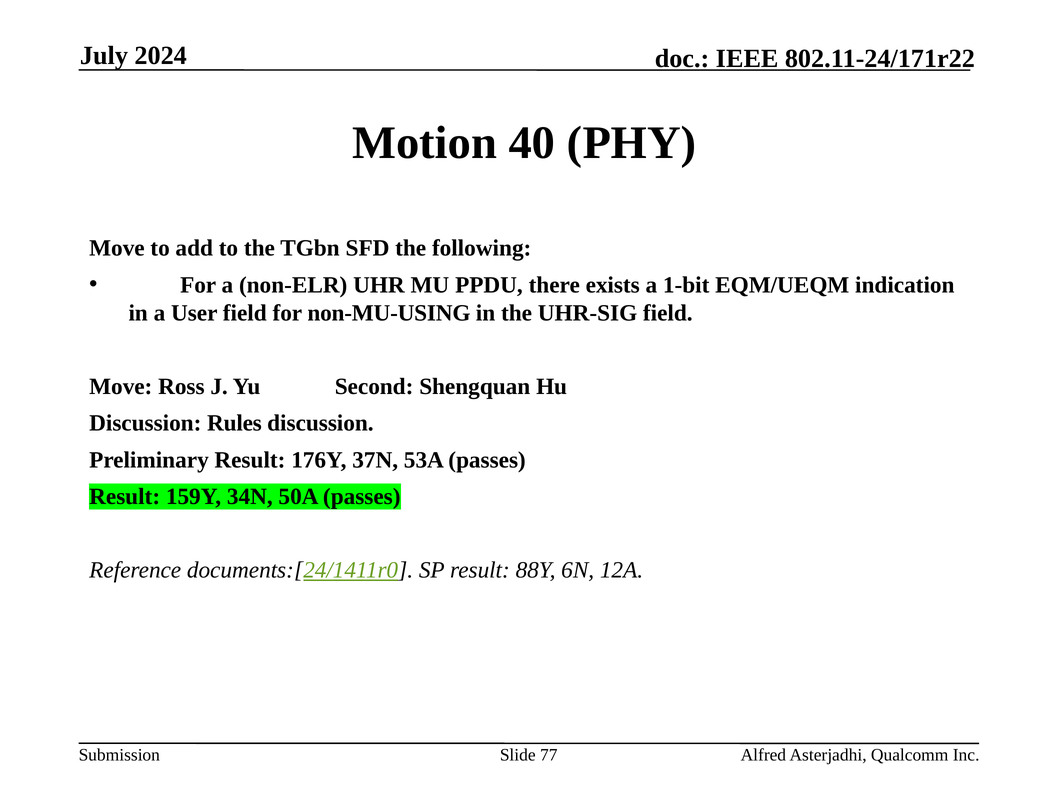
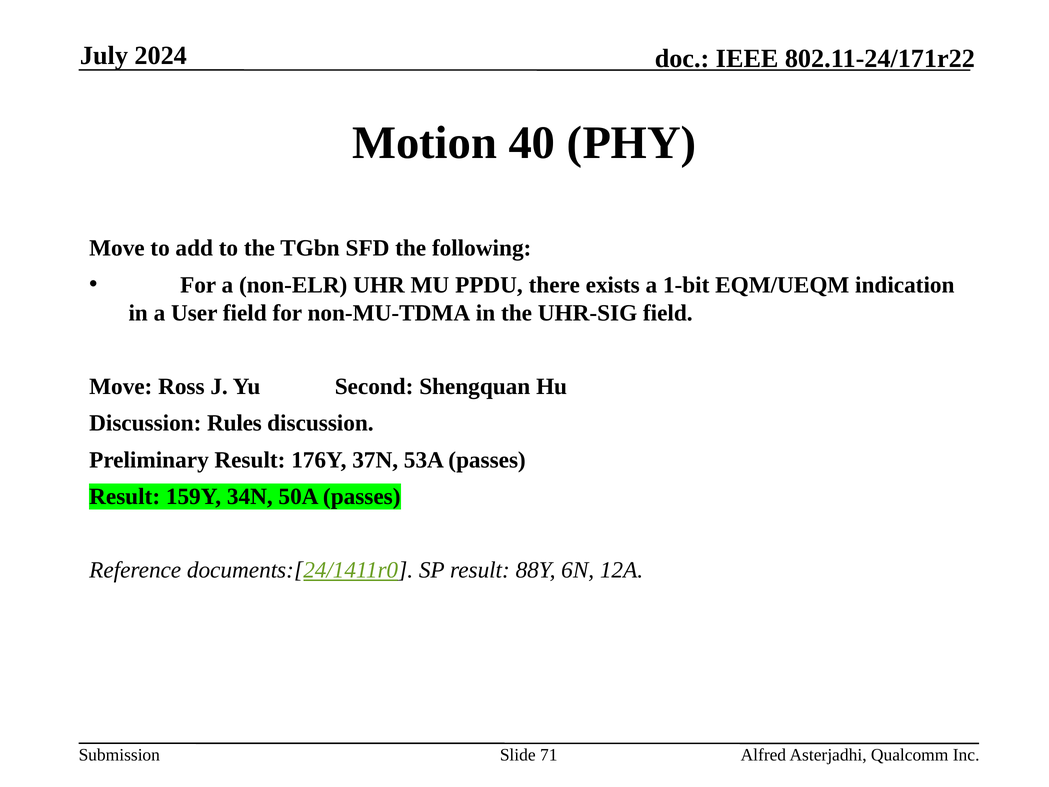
non-MU-USING: non-MU-USING -> non-MU-TDMA
77: 77 -> 71
